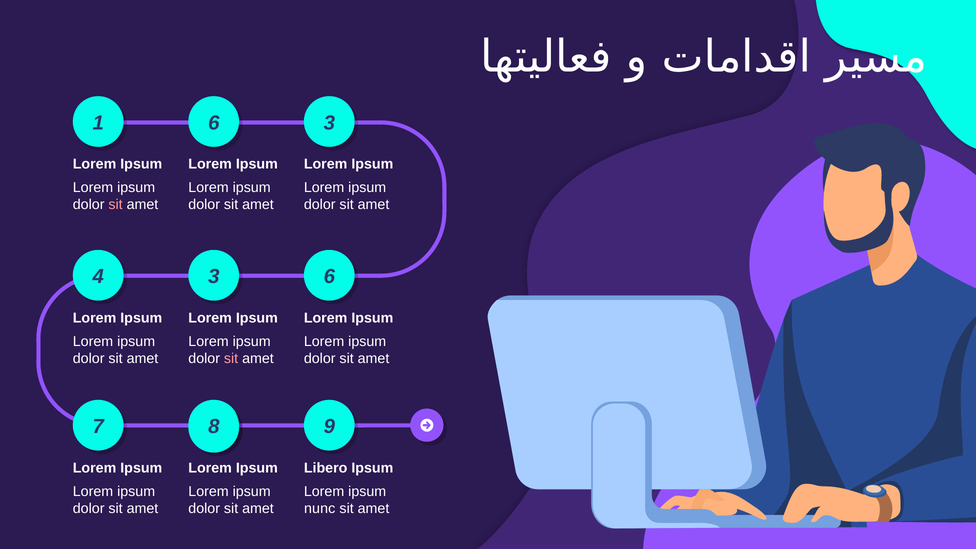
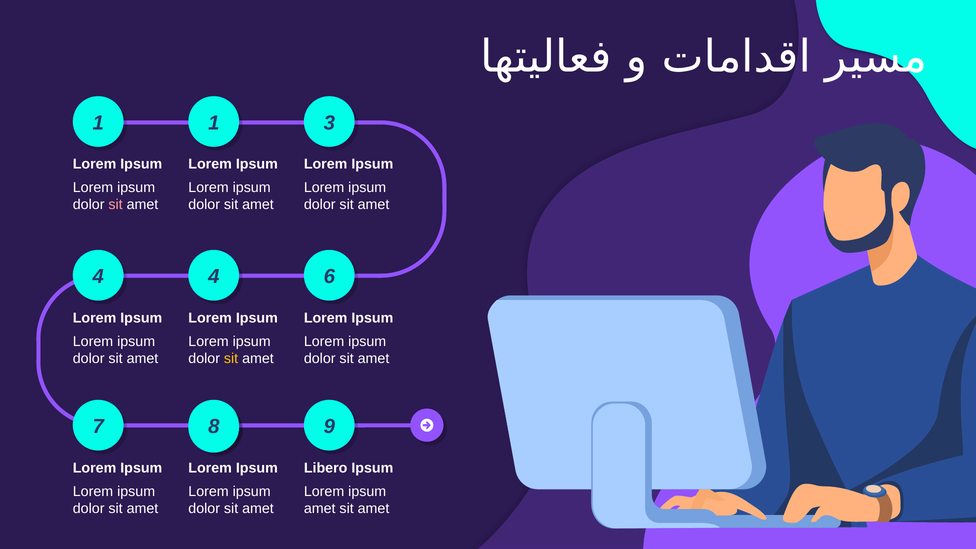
1 6: 6 -> 1
4 3: 3 -> 4
sit at (231, 358) colour: pink -> yellow
nunc at (320, 508): nunc -> amet
